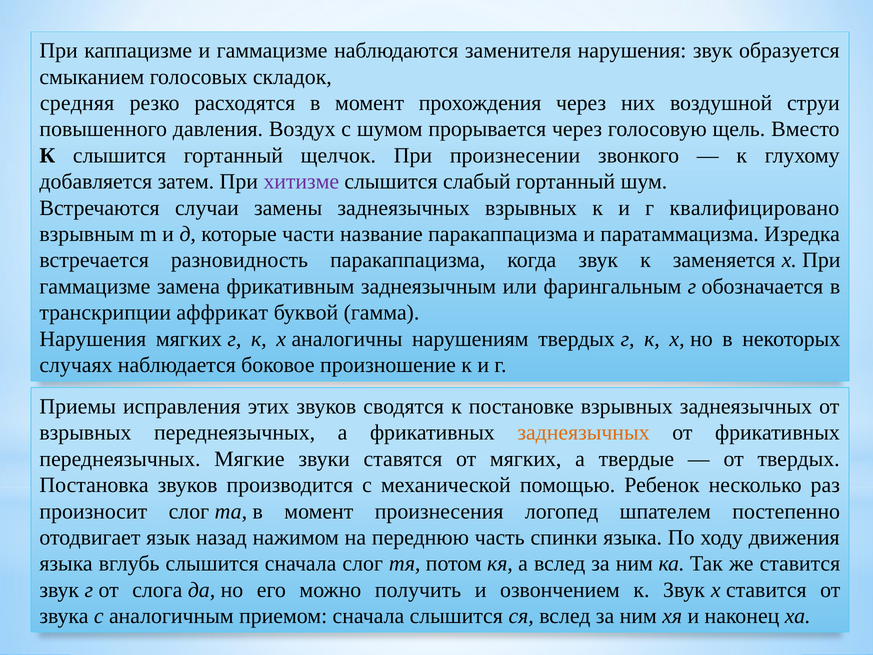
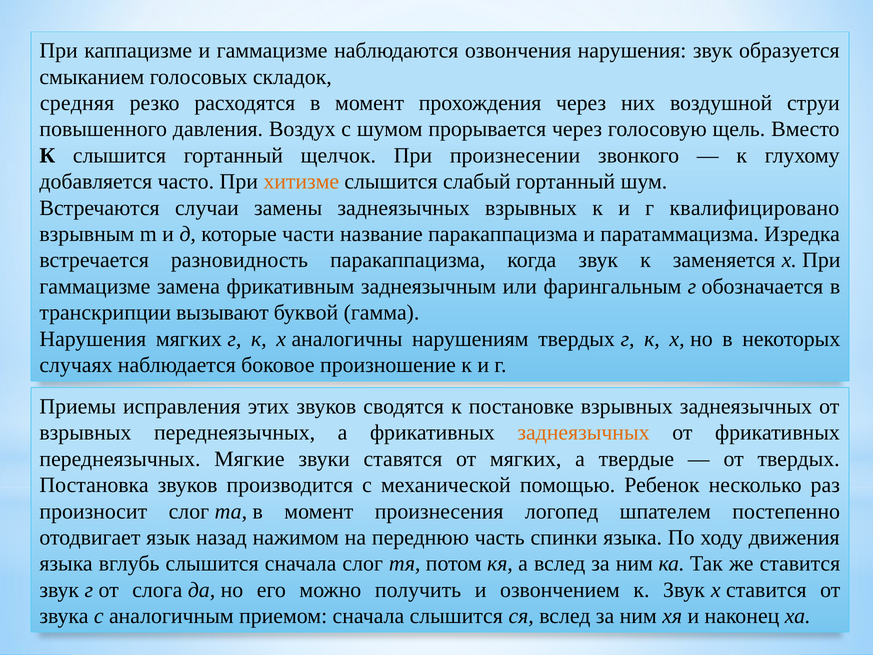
заменителя: заменителя -> озвончения
затем: затем -> часто
хитизме colour: purple -> orange
аффрикат: аффрикат -> вызывают
